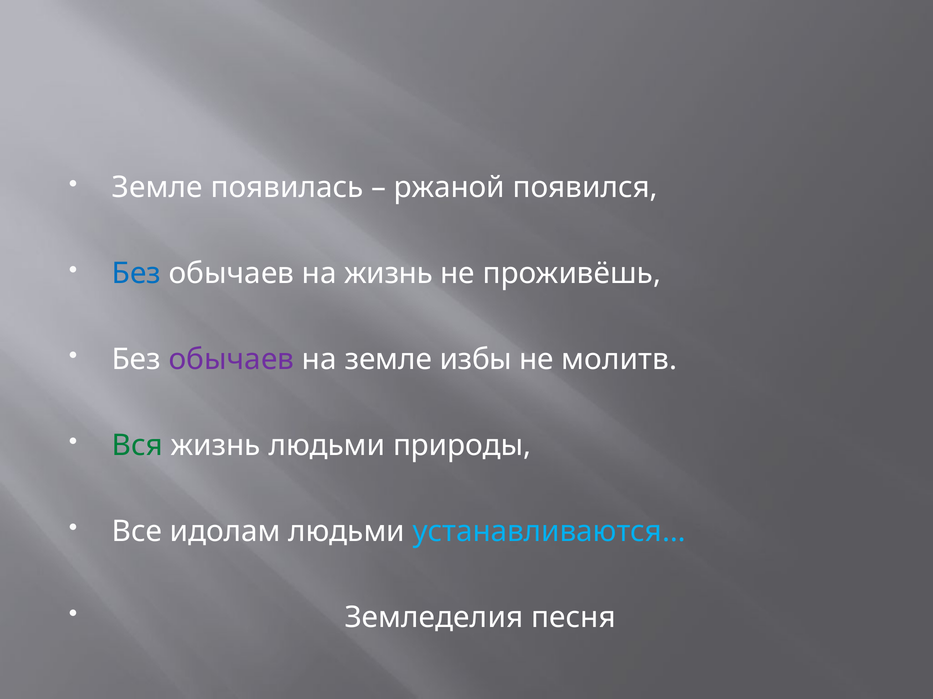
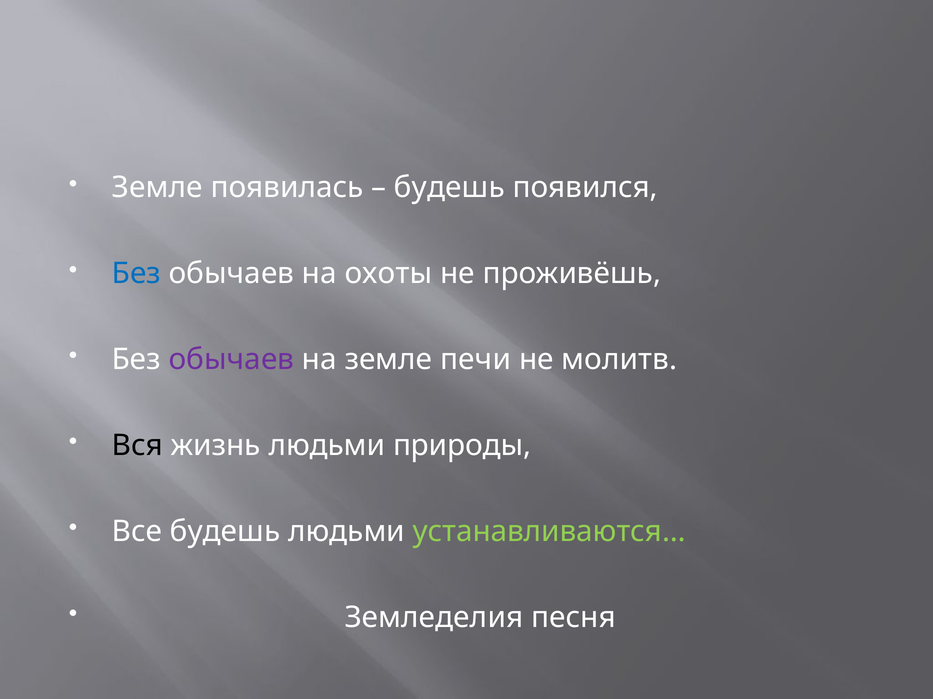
ржаной at (449, 188): ржаной -> будешь
на жизнь: жизнь -> охоты
избы: избы -> печи
Вся colour: green -> black
Все идолам: идолам -> будешь
устанавливаются… colour: light blue -> light green
